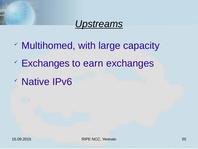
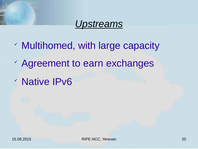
Exchanges at (46, 63): Exchanges -> Agreement
